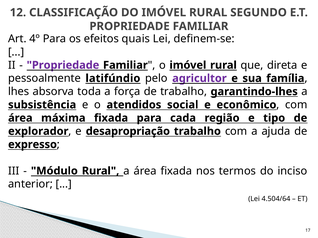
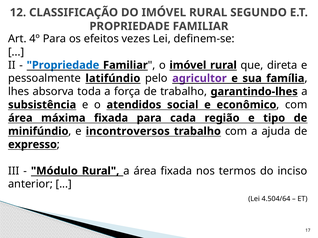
quais: quais -> vezes
Propriedade at (63, 65) colour: purple -> blue
explorador: explorador -> minifúndio
desapropriação: desapropriação -> incontroversos
